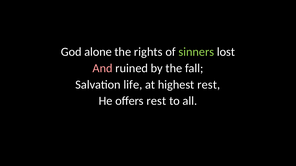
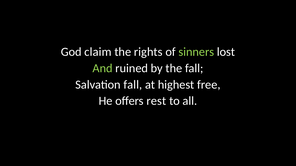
alone: alone -> claim
And colour: pink -> light green
Salvation life: life -> fall
highest rest: rest -> free
